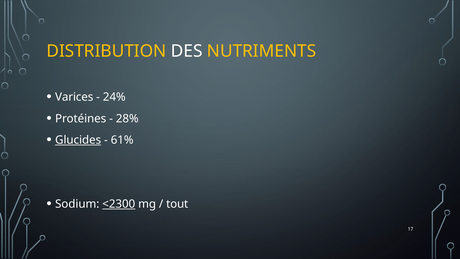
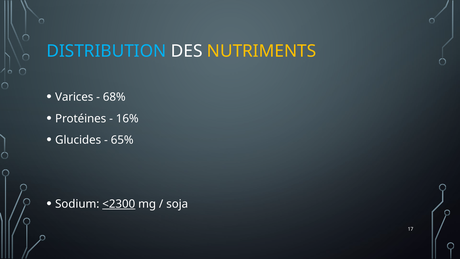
DISTRIBUTION colour: yellow -> light blue
24%: 24% -> 68%
28%: 28% -> 16%
Glucides underline: present -> none
61%: 61% -> 65%
tout: tout -> soja
